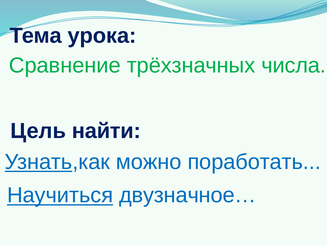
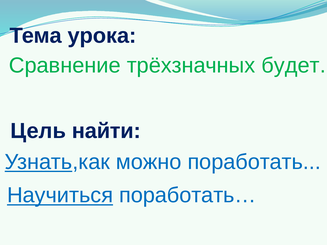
числа: числа -> будет
двузначное…: двузначное… -> поработать…
